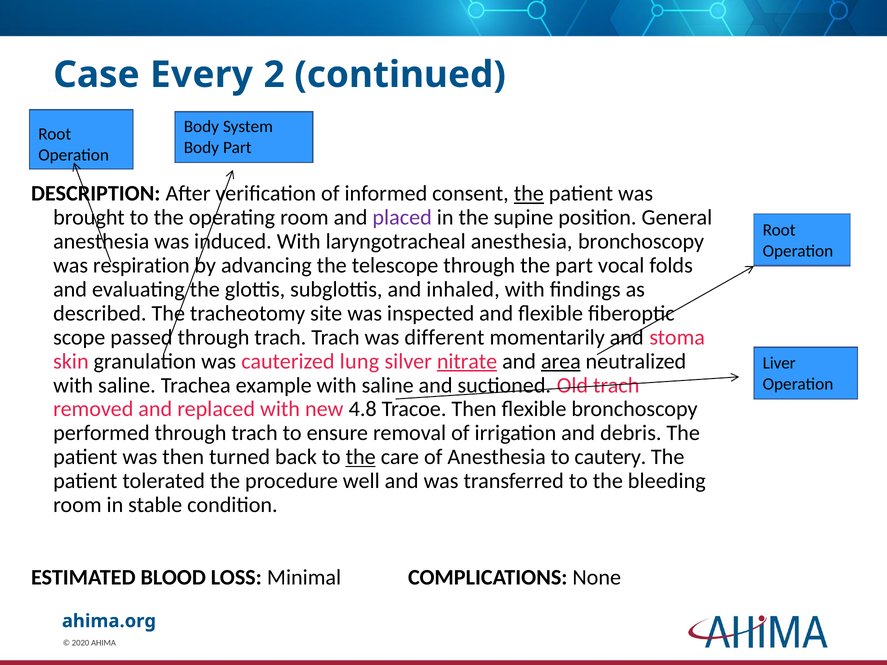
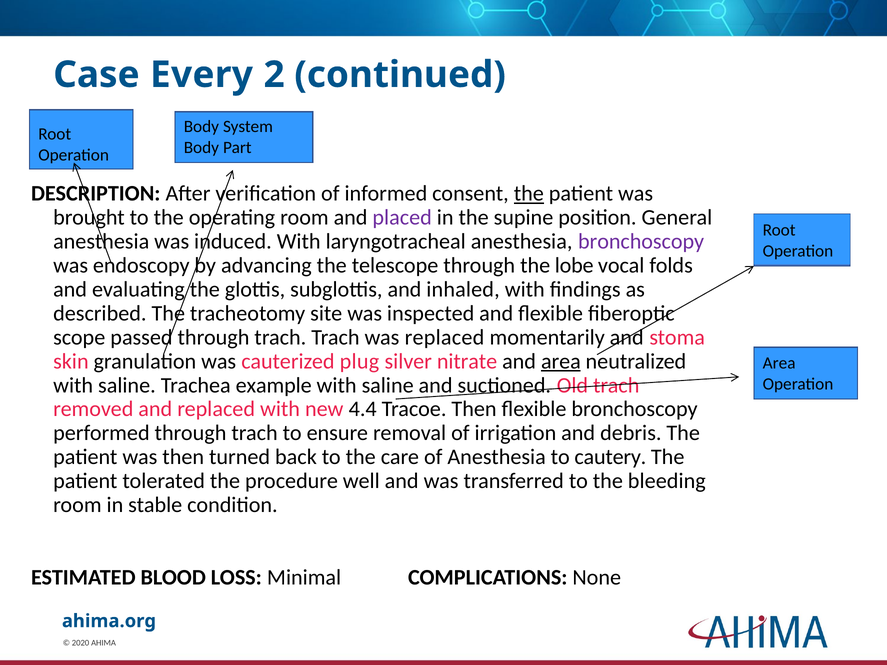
bronchoscopy at (641, 242) colour: black -> purple
respiration: respiration -> endoscopy
the part: part -> lobe
was different: different -> replaced
lung: lung -> plug
nitrate underline: present -> none
Liver at (779, 363): Liver -> Area
4.8: 4.8 -> 4.4
the at (361, 457) underline: present -> none
